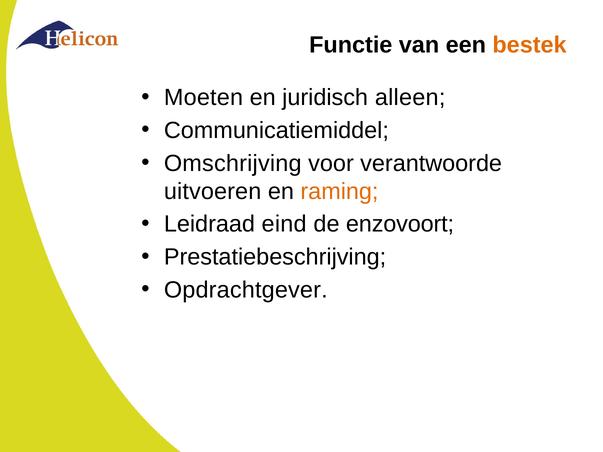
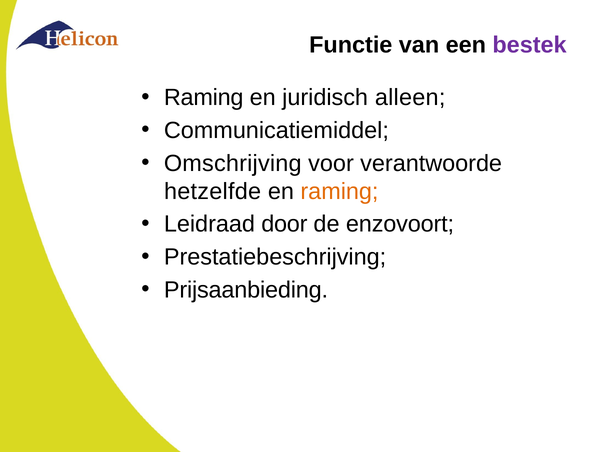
bestek colour: orange -> purple
Moeten at (204, 98): Moeten -> Raming
uitvoeren: uitvoeren -> hetzelfde
eind: eind -> door
Opdrachtgever: Opdrachtgever -> Prijsaanbieding
